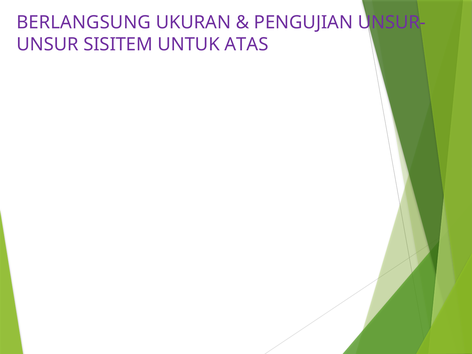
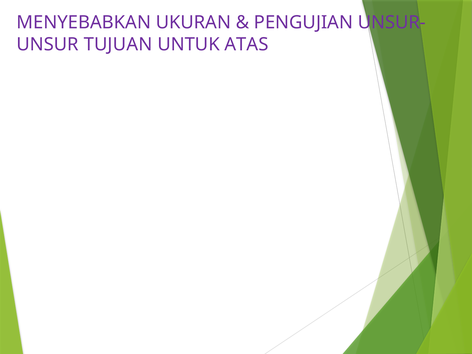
BERLANGSUNG: BERLANGSUNG -> MENYEBABKAN
SISITEM: SISITEM -> TUJUAN
